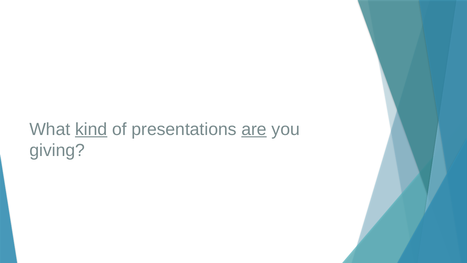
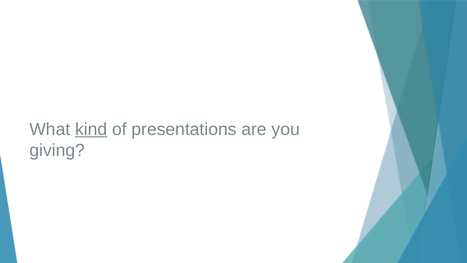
are underline: present -> none
